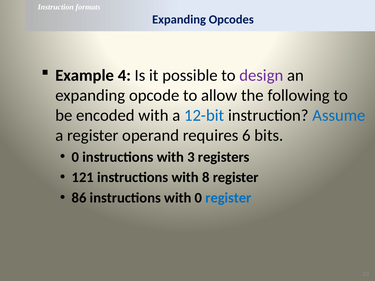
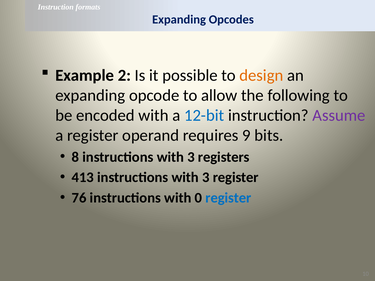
4: 4 -> 2
design colour: purple -> orange
Assume colour: blue -> purple
6: 6 -> 9
0 at (75, 157): 0 -> 8
121: 121 -> 413
8 at (206, 178): 8 -> 3
86: 86 -> 76
